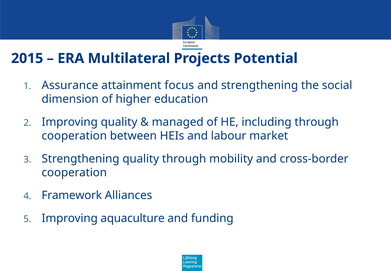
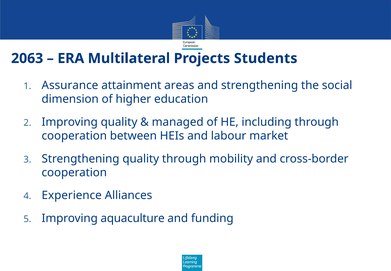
2015: 2015 -> 2063
Potential: Potential -> Students
focus: focus -> areas
Framework: Framework -> Experience
